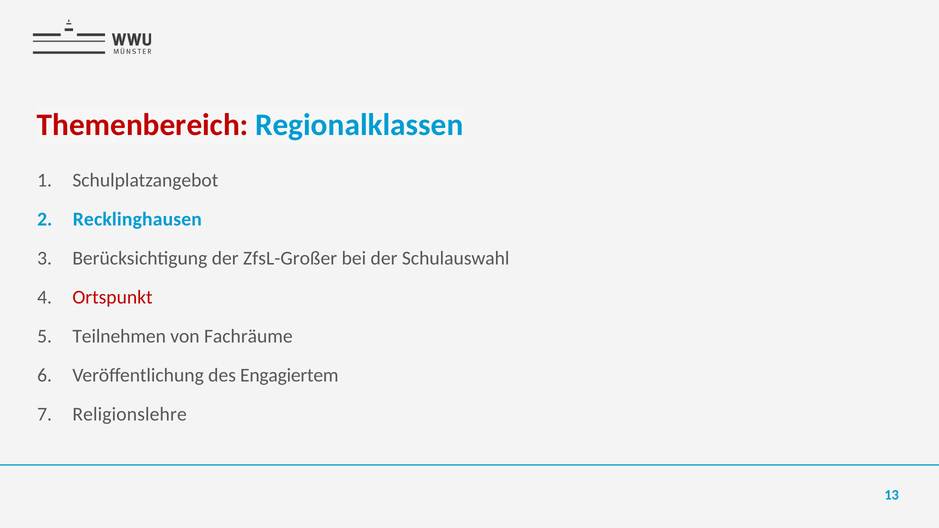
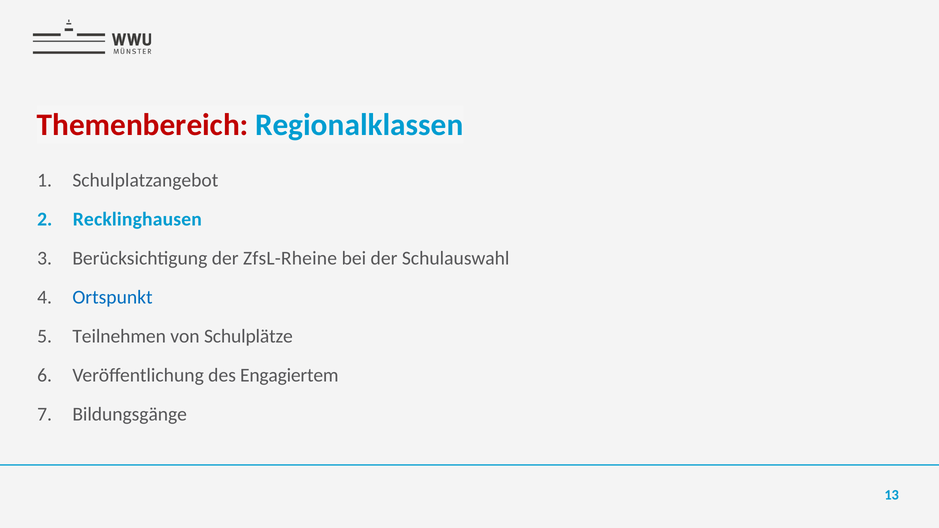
ZfsL-Großer: ZfsL-Großer -> ZfsL-Rheine
Ortspunkt colour: red -> blue
Fachräume: Fachräume -> Schulplätze
Religionslehre: Religionslehre -> Bildungsgänge
